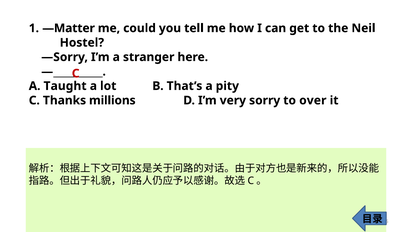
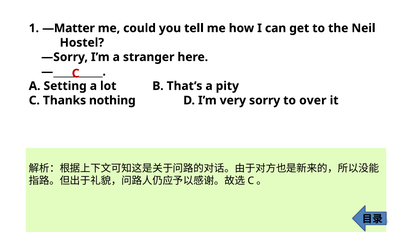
Taught: Taught -> Setting
millions: millions -> nothing
